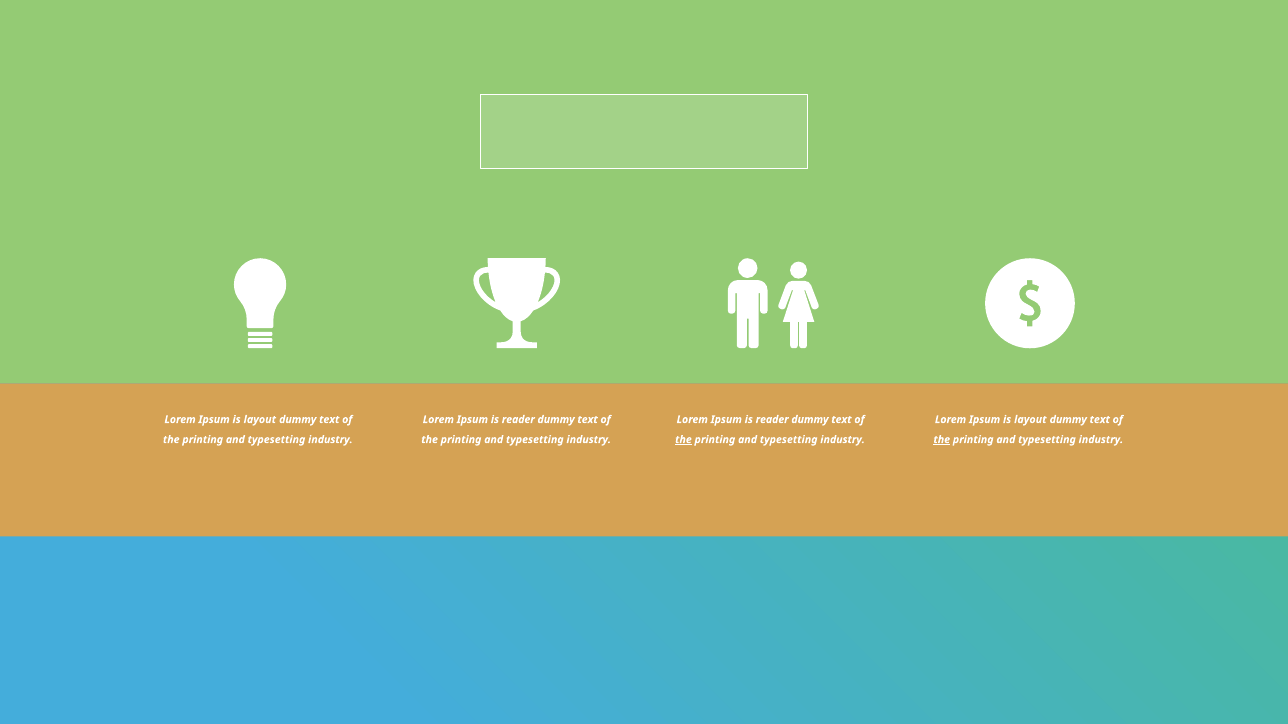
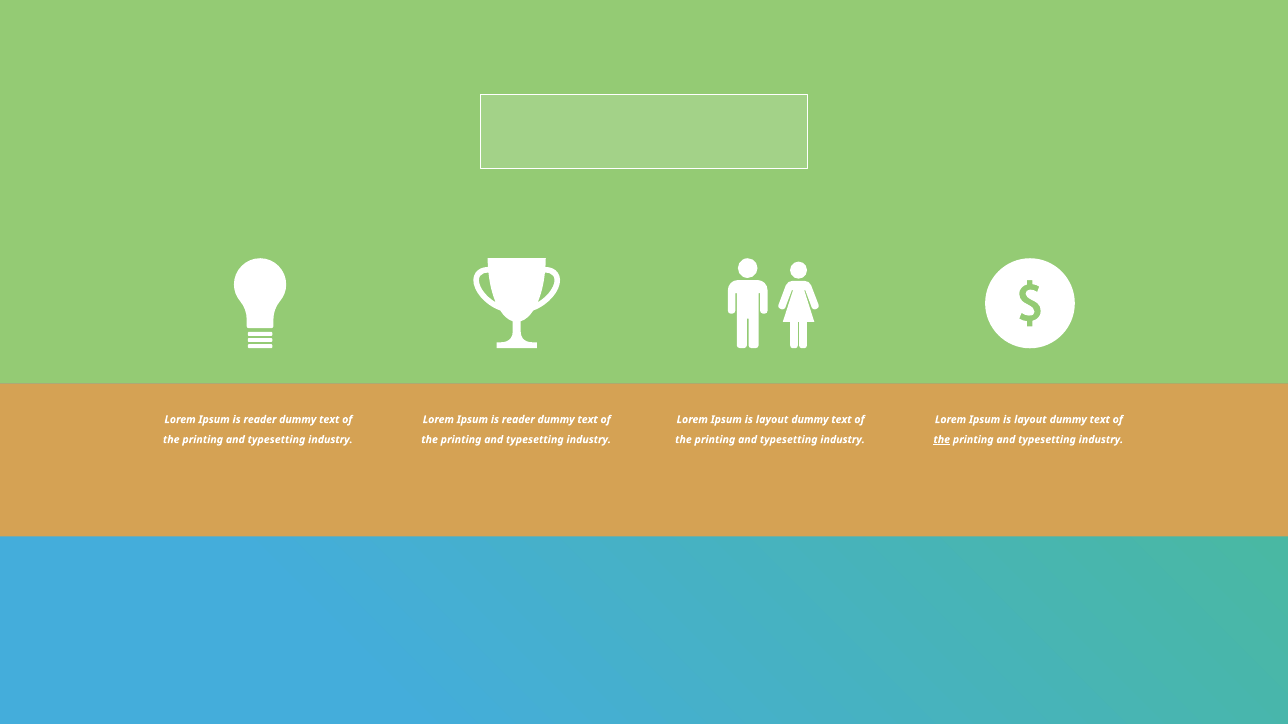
layout at (260, 420): layout -> reader
reader at (772, 420): reader -> layout
the at (683, 440) underline: present -> none
